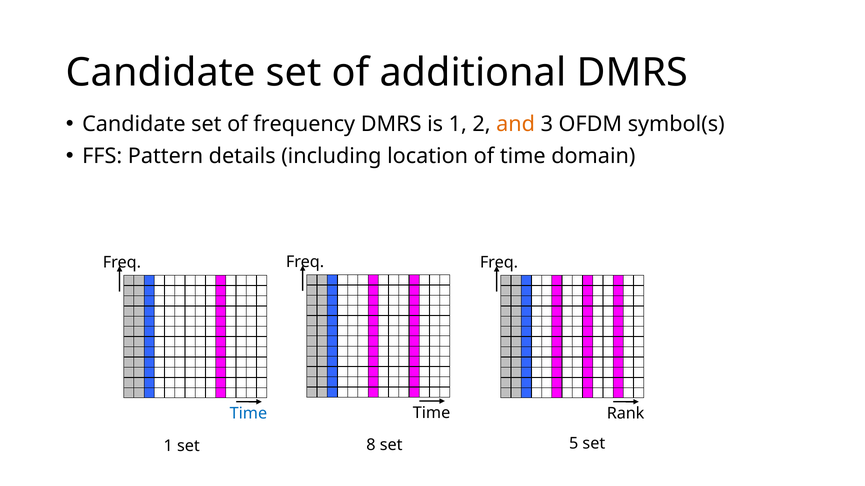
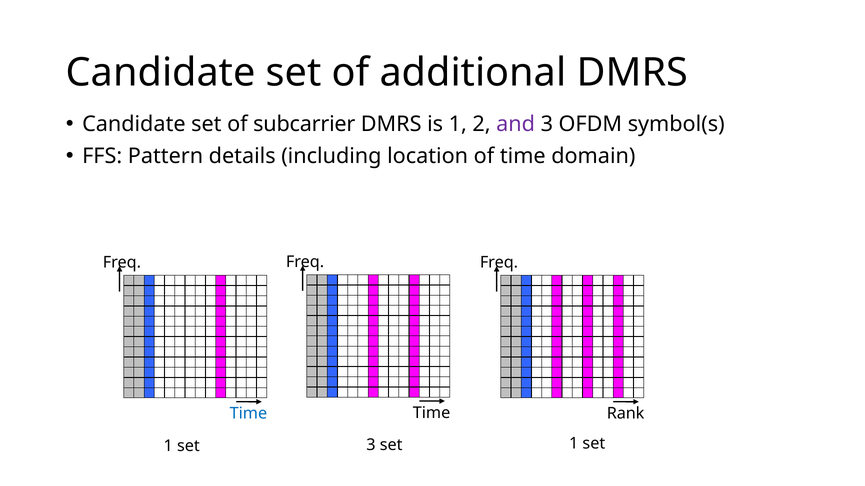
frequency: frequency -> subcarrier
and colour: orange -> purple
set 8: 8 -> 3
set 5: 5 -> 1
